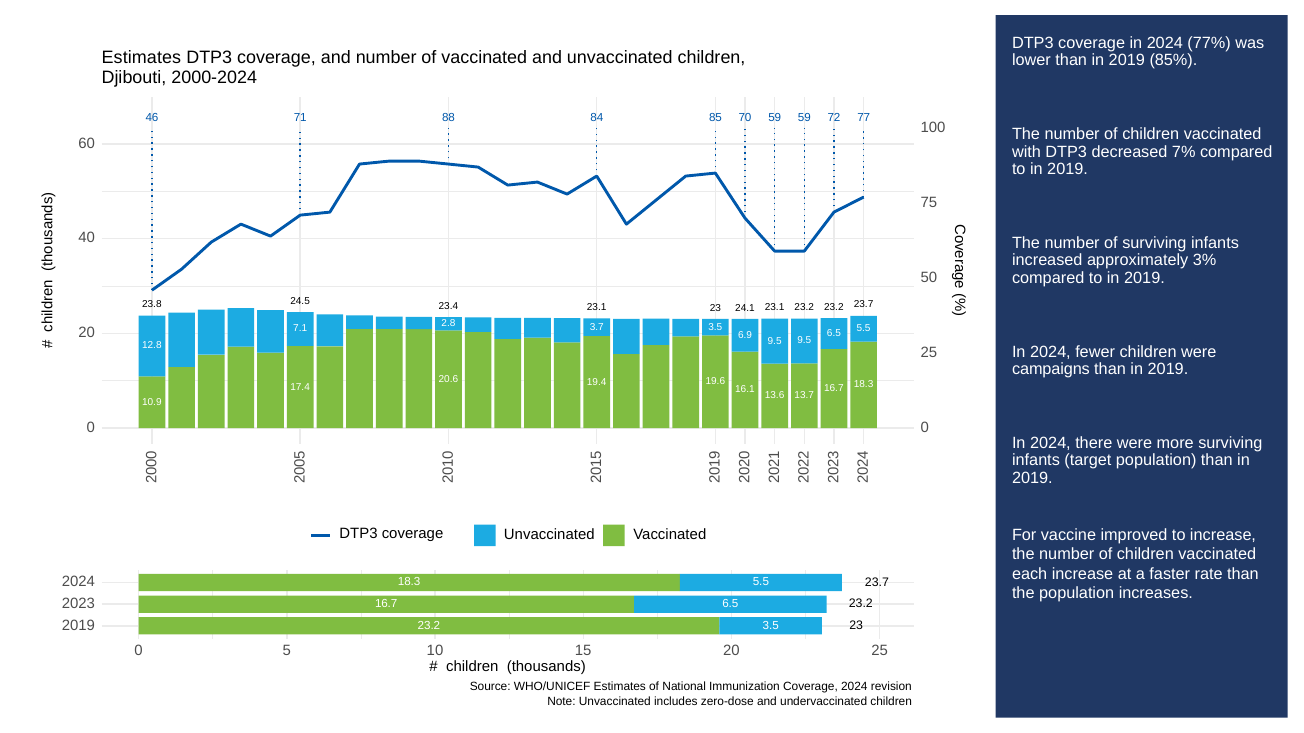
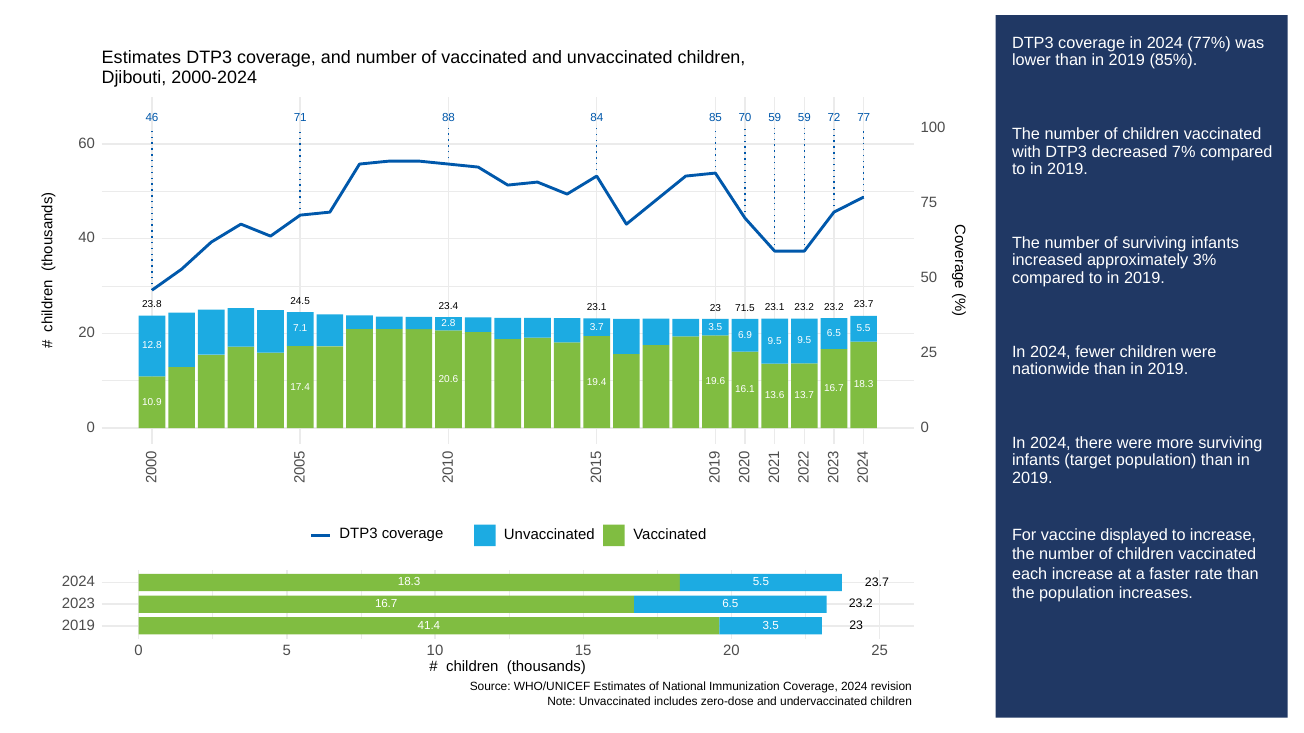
24.1: 24.1 -> 71.5
campaigns: campaigns -> nationwide
improved: improved -> displayed
23.2 at (429, 626): 23.2 -> 41.4
